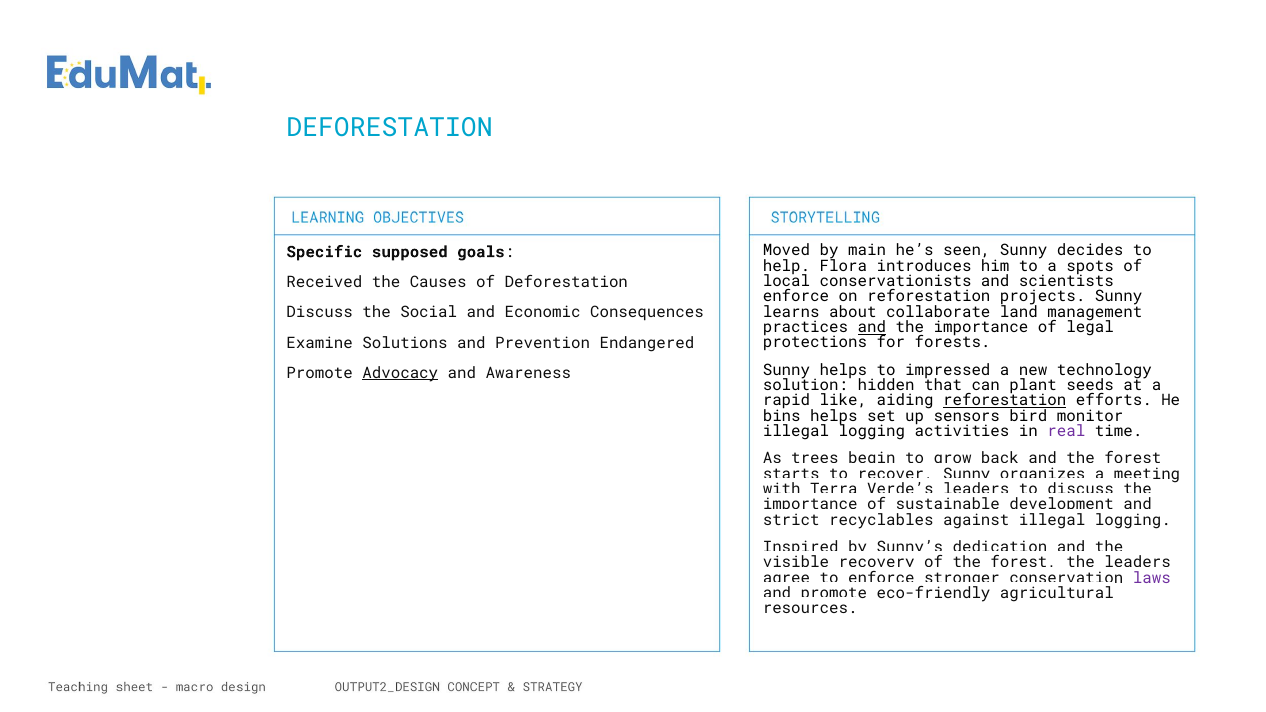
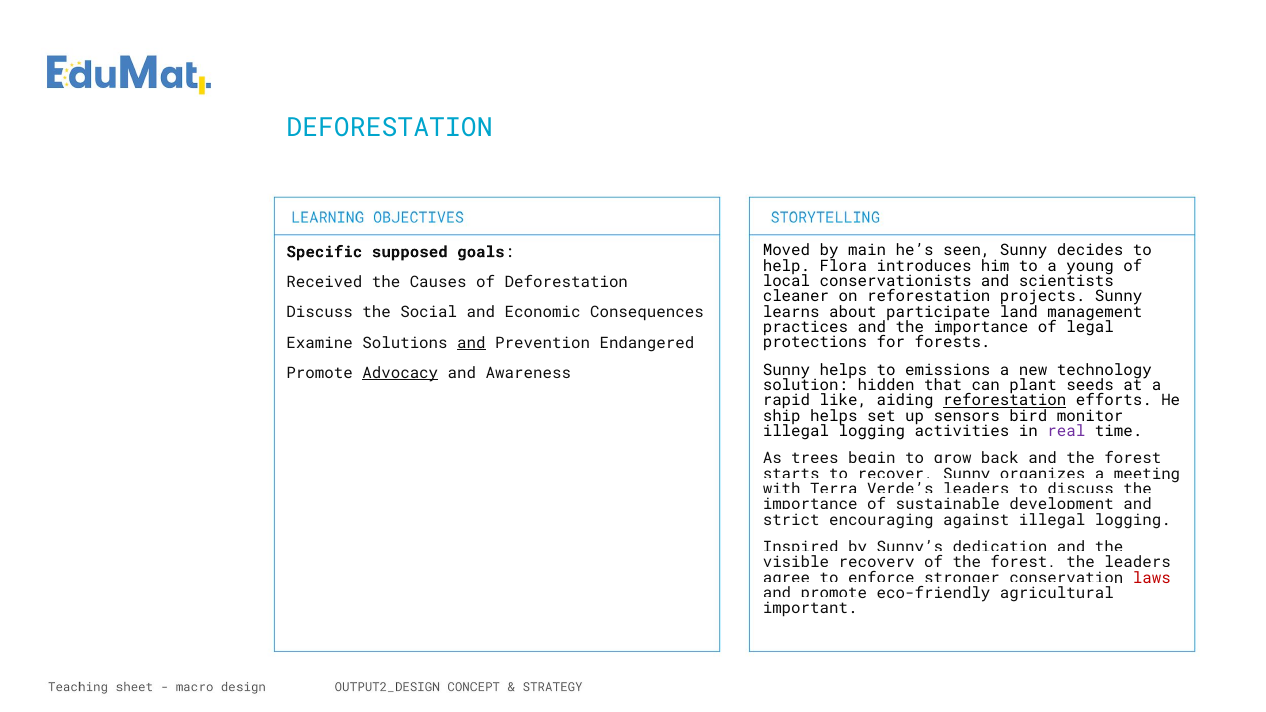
spots: spots -> young
enforce at (796, 297): enforce -> cleaner
collaborate: collaborate -> participate
and at (872, 327) underline: present -> none
and at (471, 343) underline: none -> present
impressed: impressed -> emissions
bins: bins -> ship
recyclables: recyclables -> encouraging
laws colour: purple -> red
resources: resources -> important
